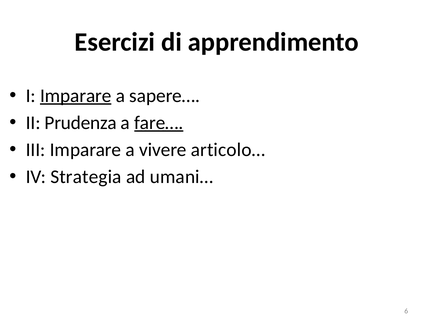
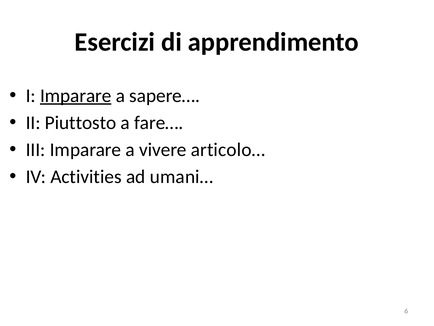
Prudenza: Prudenza -> Piuttosto
fare… underline: present -> none
Strategia: Strategia -> Activities
